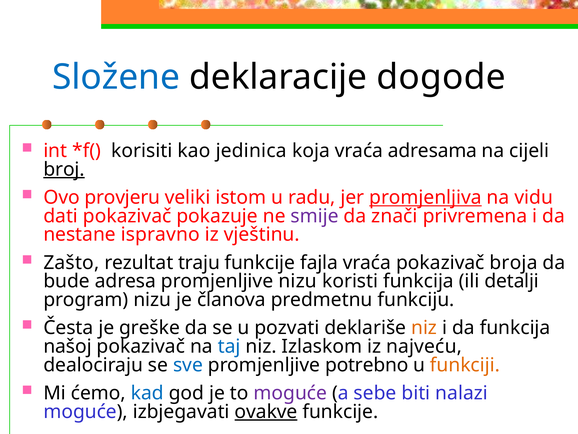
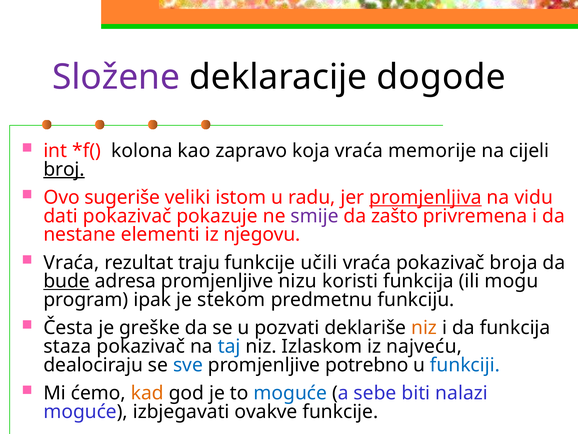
Složene colour: blue -> purple
korisiti: korisiti -> kolona
jedinica: jedinica -> zapravo
adresama: adresama -> memorije
provjeru: provjeru -> sugeriše
znači: znači -> zašto
ispravno: ispravno -> elementi
vještinu: vještinu -> njegovu
Zašto at (71, 262): Zašto -> Vraća
fajla: fajla -> učili
bude underline: none -> present
detalji: detalji -> mogu
program nizu: nizu -> ipak
članova: članova -> stekom
našoj: našoj -> staza
funkciji colour: orange -> blue
kad colour: blue -> orange
moguće at (290, 393) colour: purple -> blue
ovakve underline: present -> none
